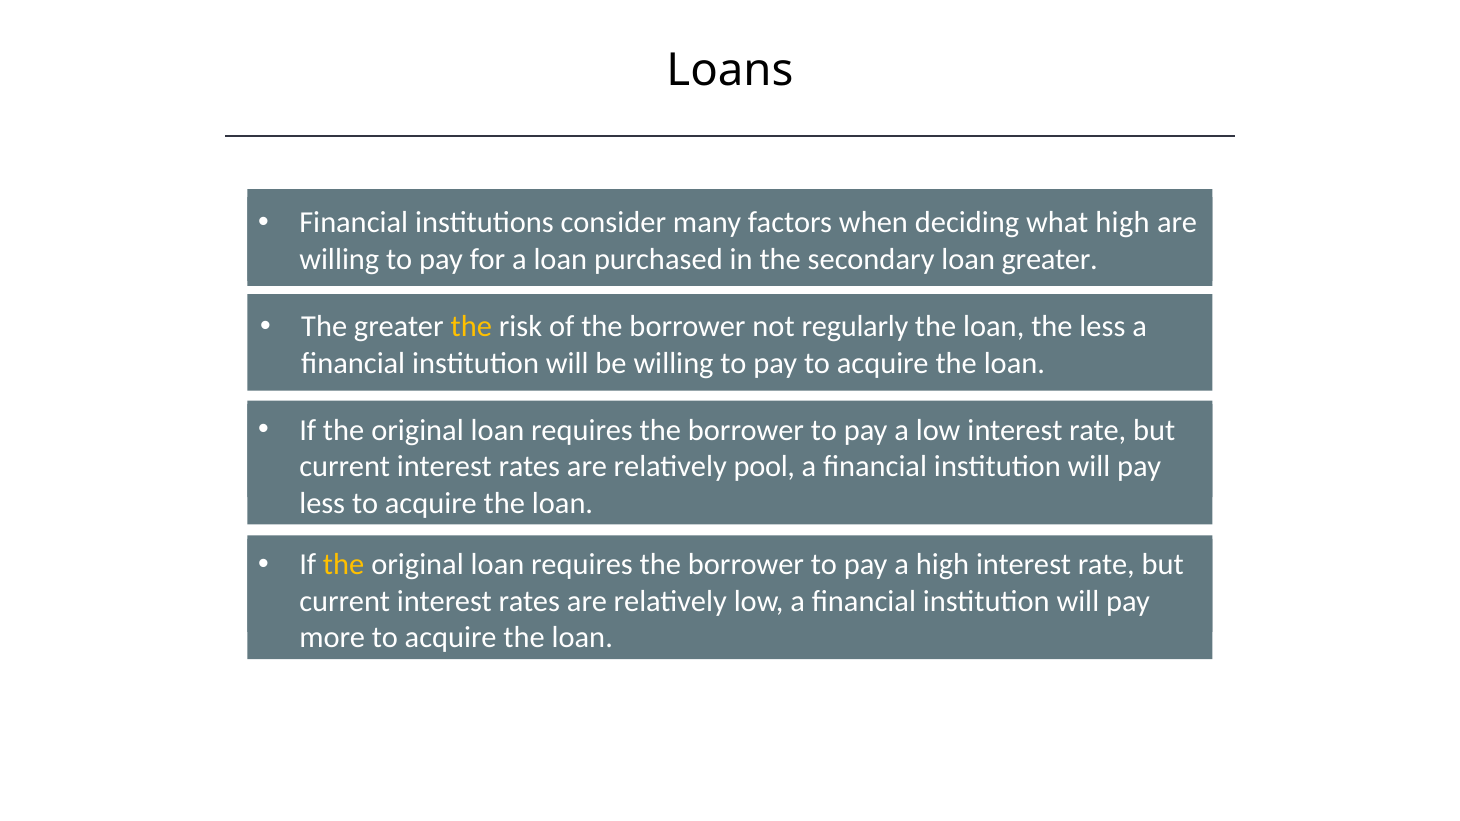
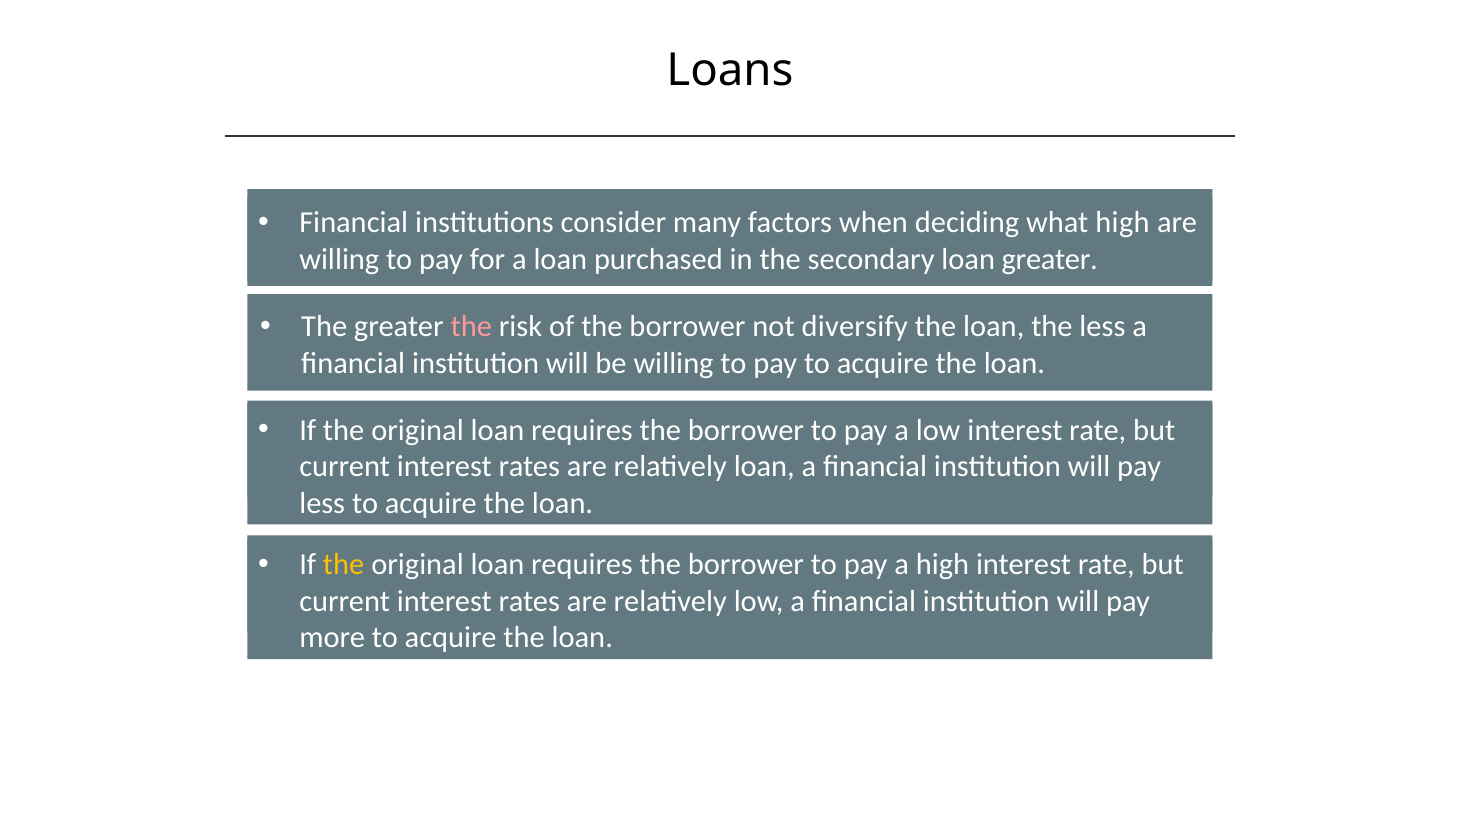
the at (471, 327) colour: yellow -> pink
regularly: regularly -> diversify
relatively pool: pool -> loan
